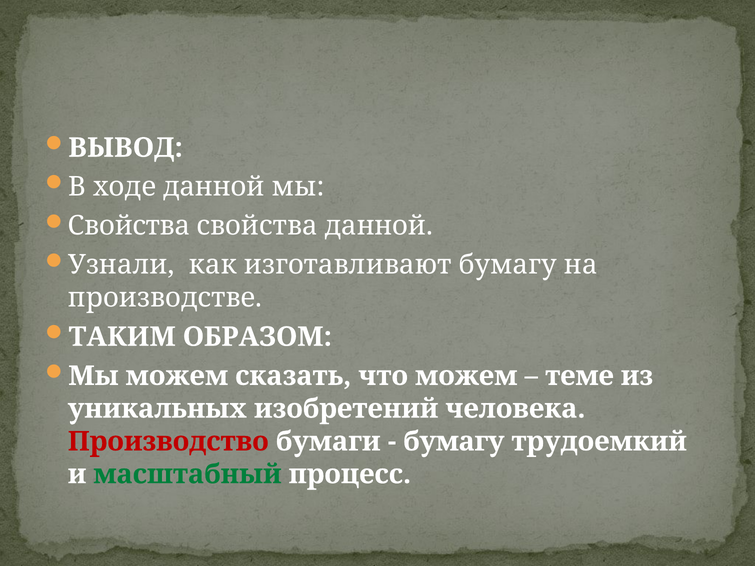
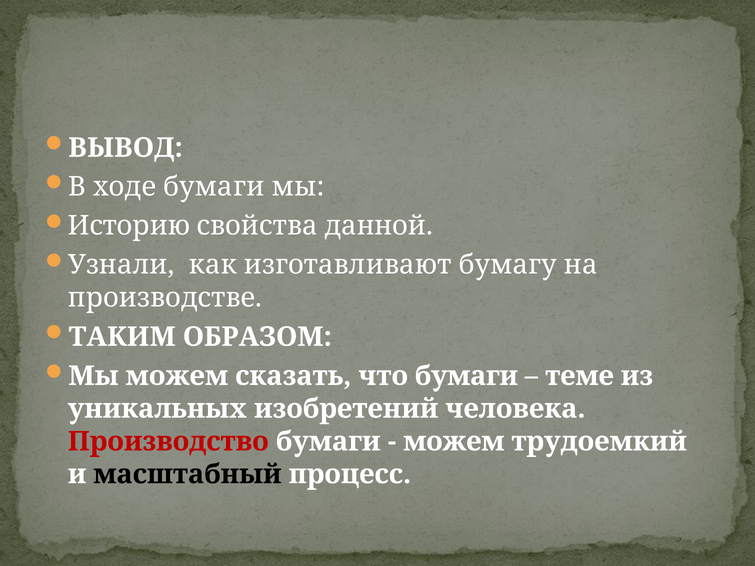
ходе данной: данной -> бумаги
Свойства at (129, 226): Свойства -> Историю
что можем: можем -> бумаги
бумагу at (454, 442): бумагу -> можем
масштабный colour: green -> black
